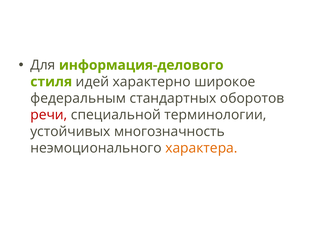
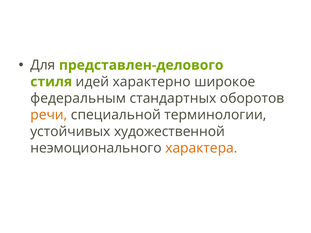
информация-делового: информация-делового -> представлен-делового
речи colour: red -> orange
многозначность: многозначность -> художественной
